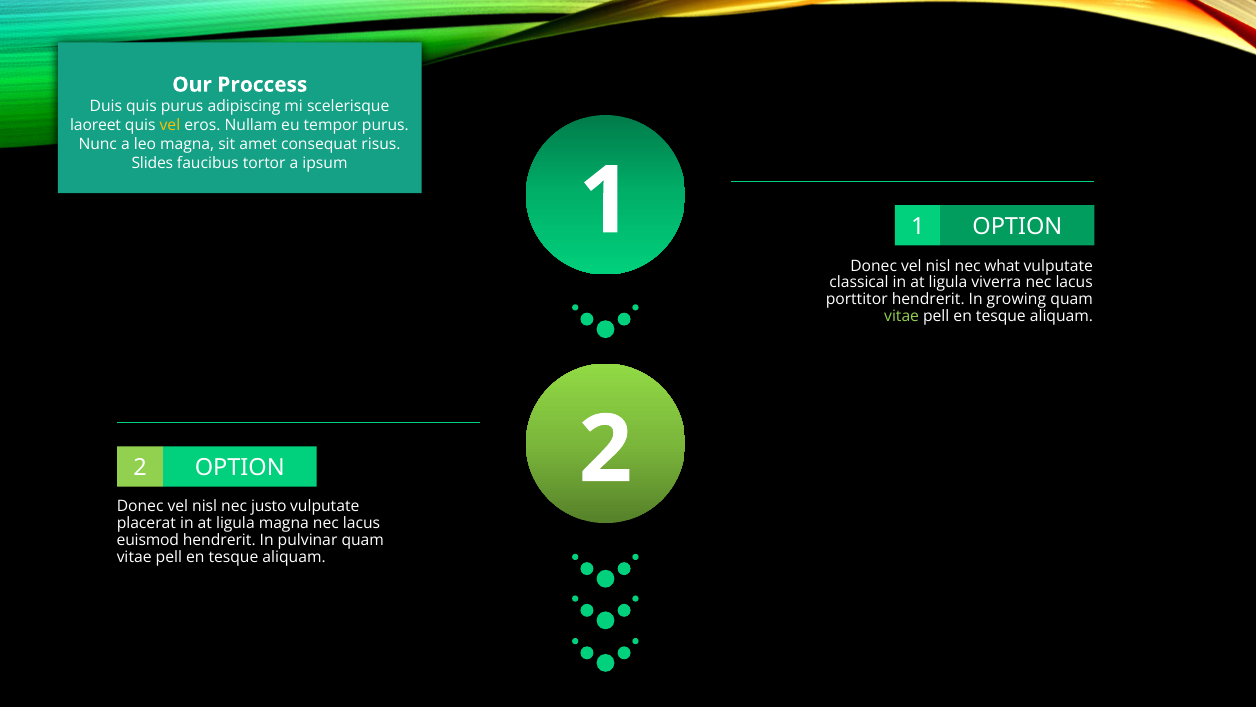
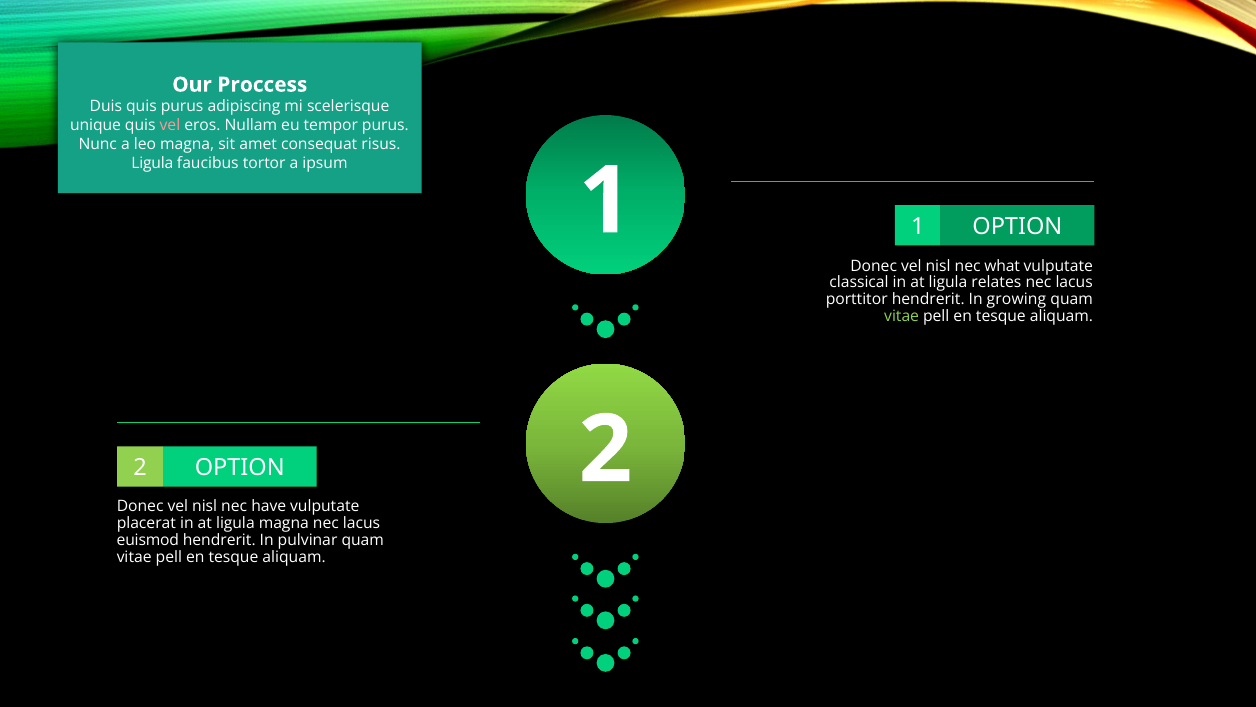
laoreet: laoreet -> unique
vel at (170, 125) colour: yellow -> pink
Slides at (152, 163): Slides -> Ligula
viverra: viverra -> relates
justo: justo -> have
